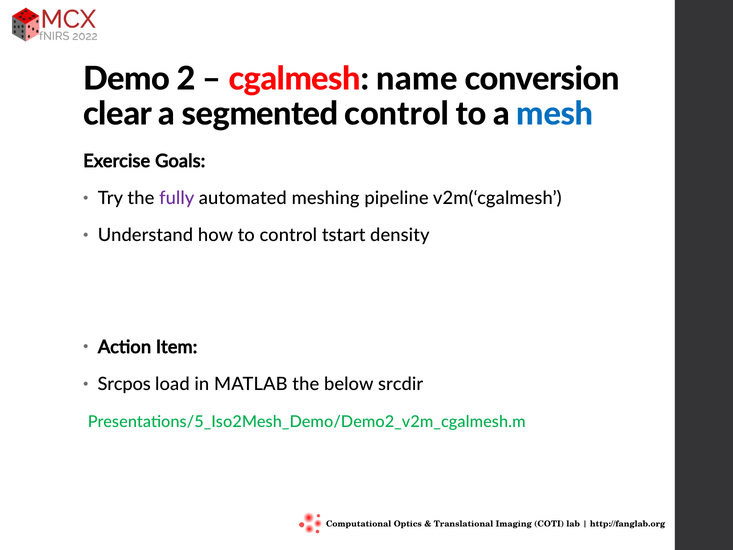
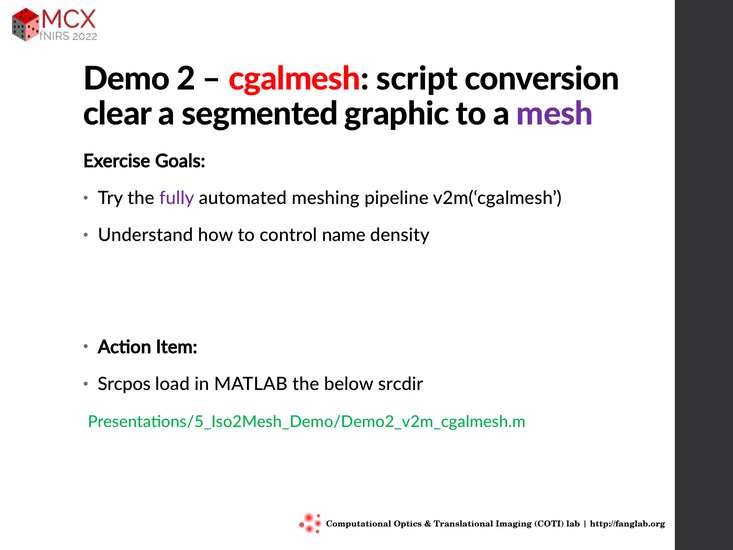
name: name -> script
segmented control: control -> graphic
mesh colour: blue -> purple
tstart: tstart -> name
